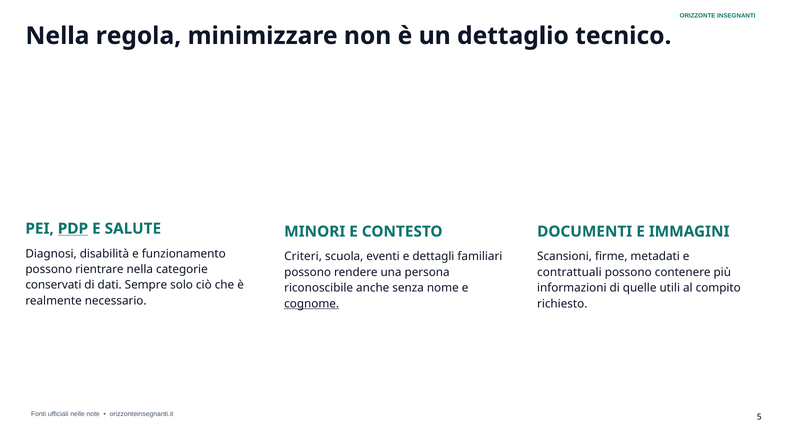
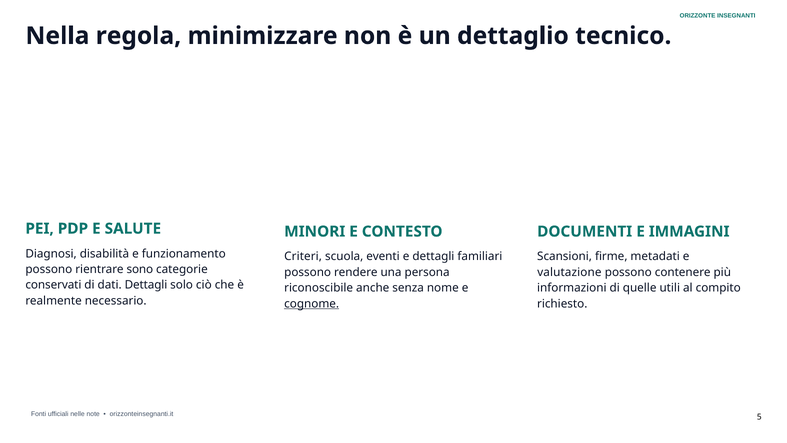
PDP underline: present -> none
rientrare nella: nella -> sono
contrattuali: contrattuali -> valutazione
dati Sempre: Sempre -> Dettagli
